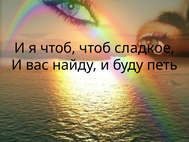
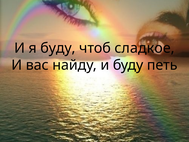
я чтоб: чтоб -> буду
